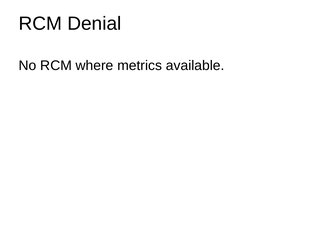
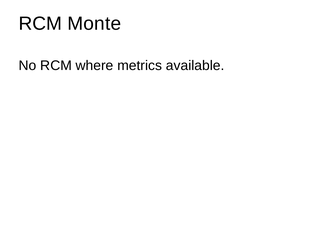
Denial: Denial -> Monte
